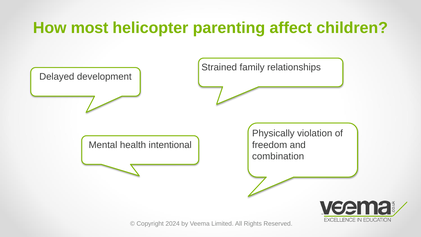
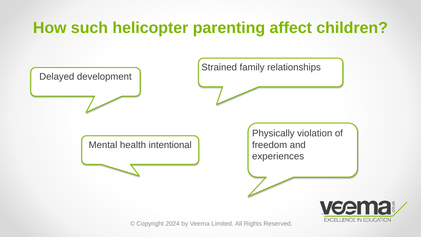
most: most -> such
combination: combination -> experiences
